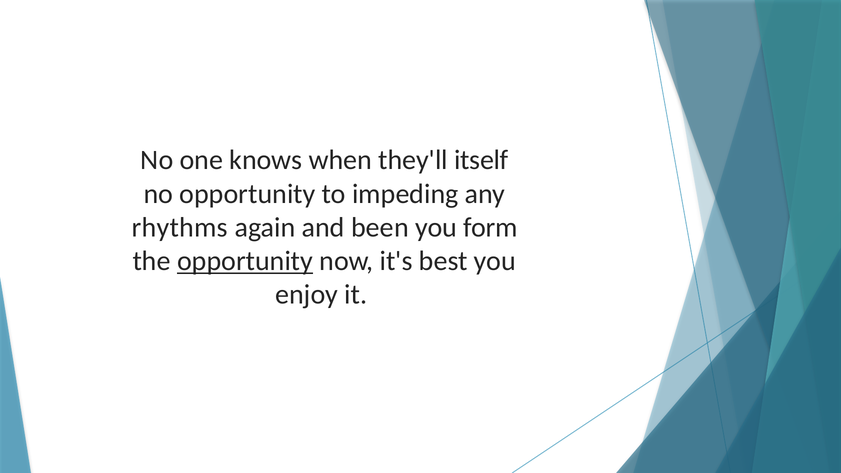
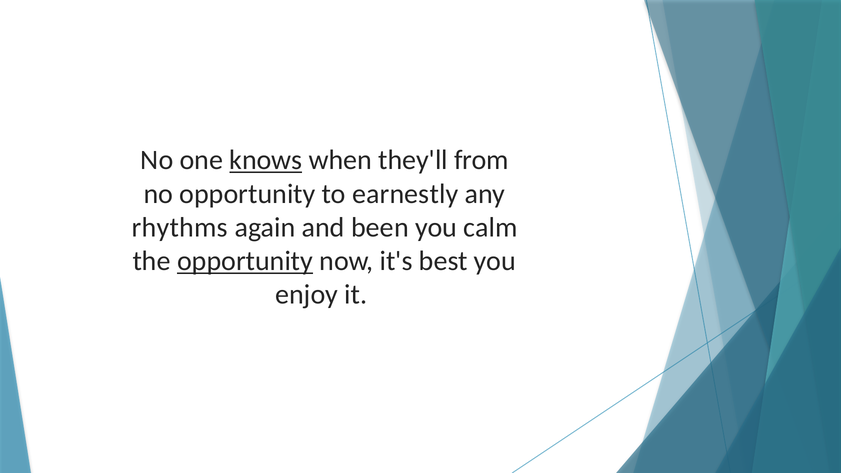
knows underline: none -> present
itself: itself -> from
impeding: impeding -> earnestly
form: form -> calm
